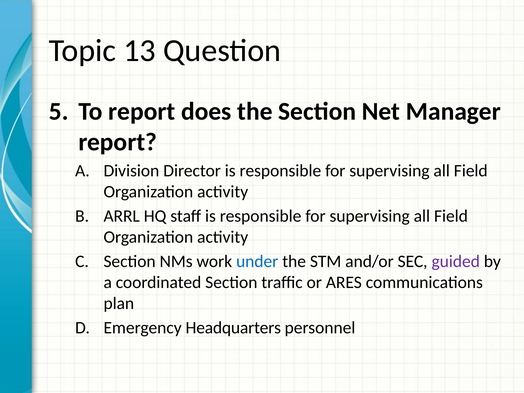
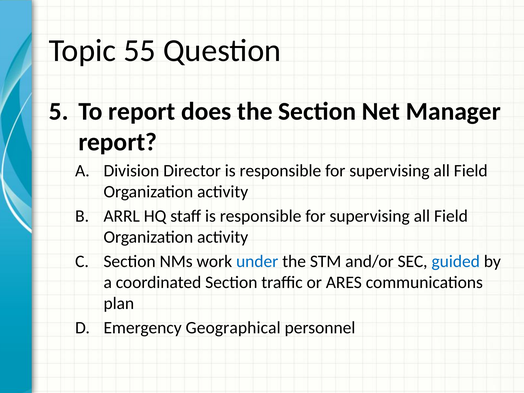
13: 13 -> 55
guided colour: purple -> blue
Headquarters: Headquarters -> Geographical
